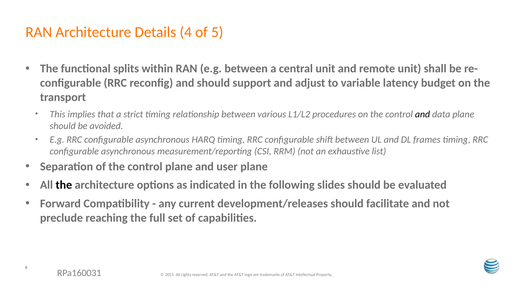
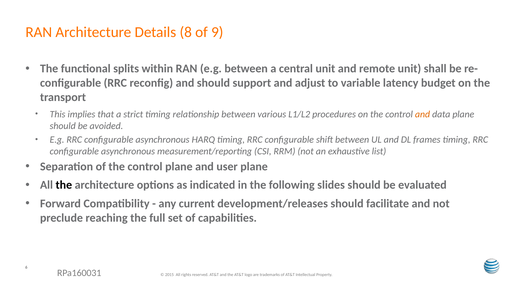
4: 4 -> 8
5: 5 -> 9
and at (423, 114) colour: black -> orange
